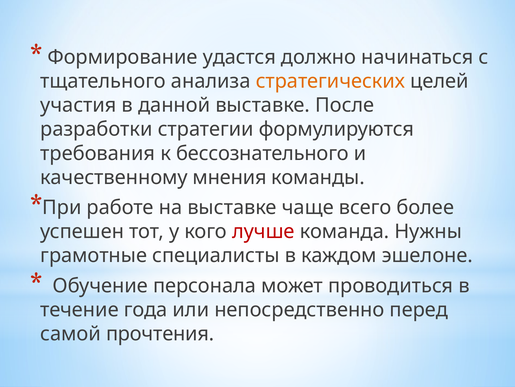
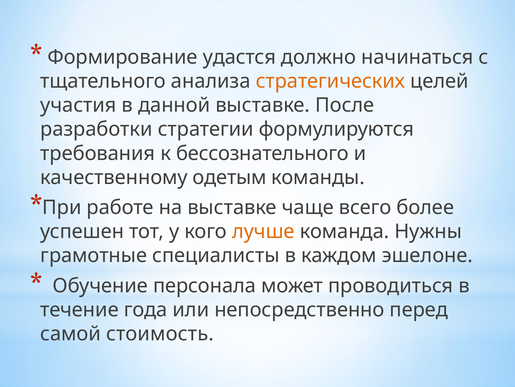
мнения: мнения -> одетым
лучше colour: red -> orange
прочтения: прочтения -> стоимость
